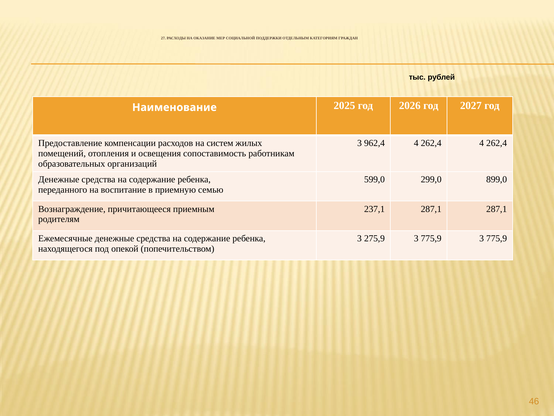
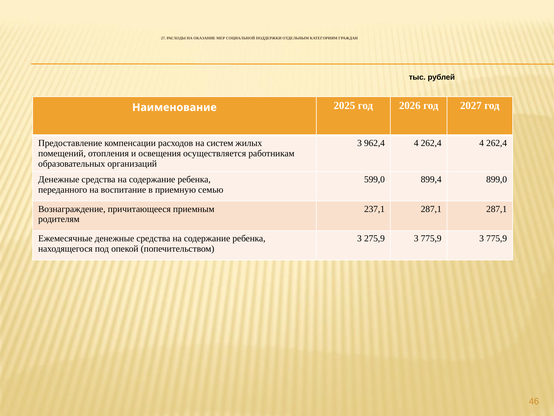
сопоставимость: сопоставимость -> осуществляется
299,0: 299,0 -> 899,4
